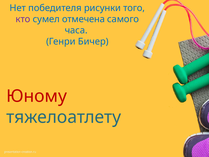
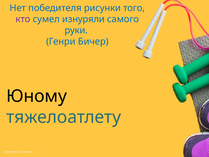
отмечена: отмечена -> изнуряли
часа: часа -> руки
Юному colour: red -> black
